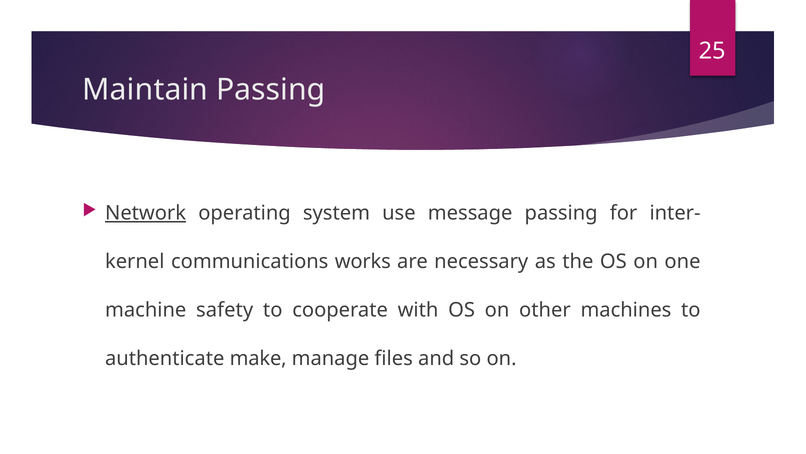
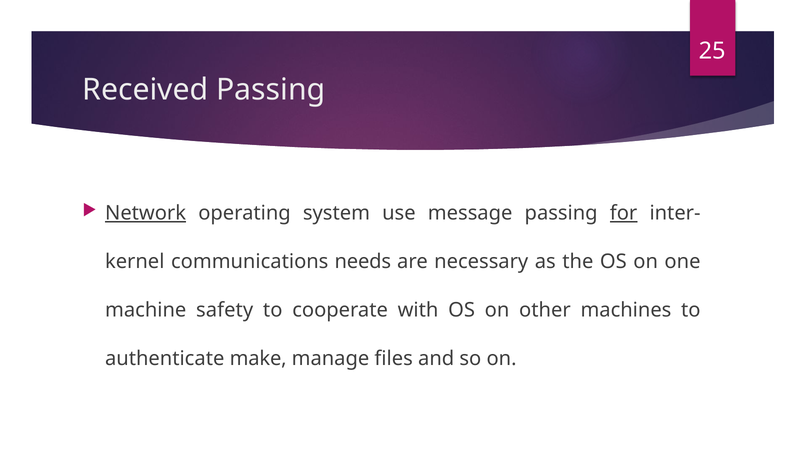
Maintain: Maintain -> Received
for underline: none -> present
works: works -> needs
